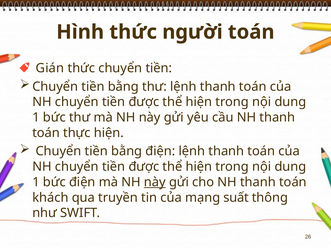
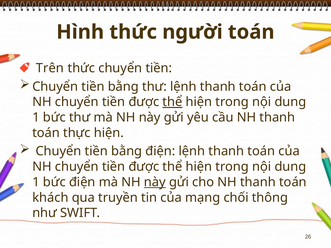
Gián: Gián -> Trên
thể at (172, 102) underline: none -> present
suất: suất -> chối
